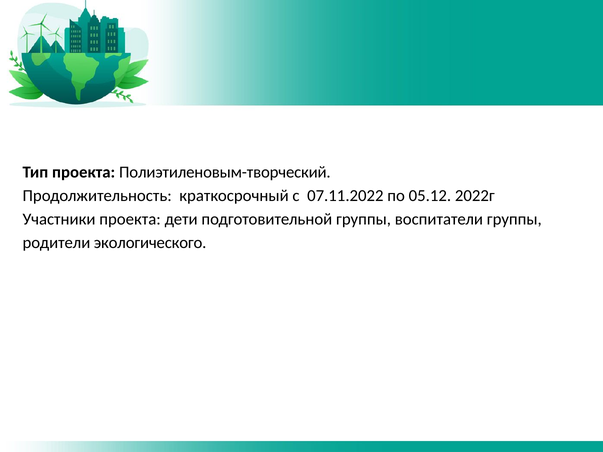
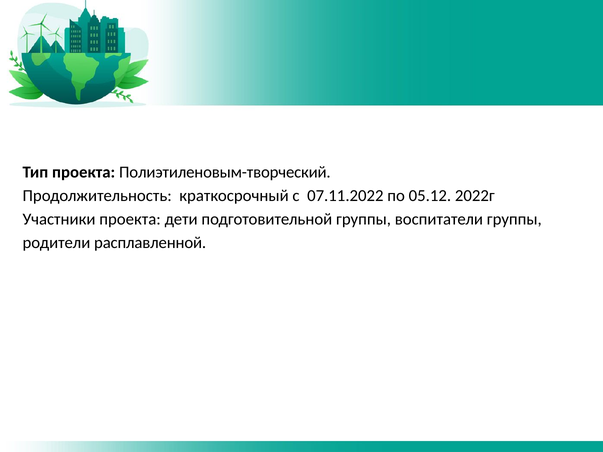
экологического: экологического -> расплавленной
